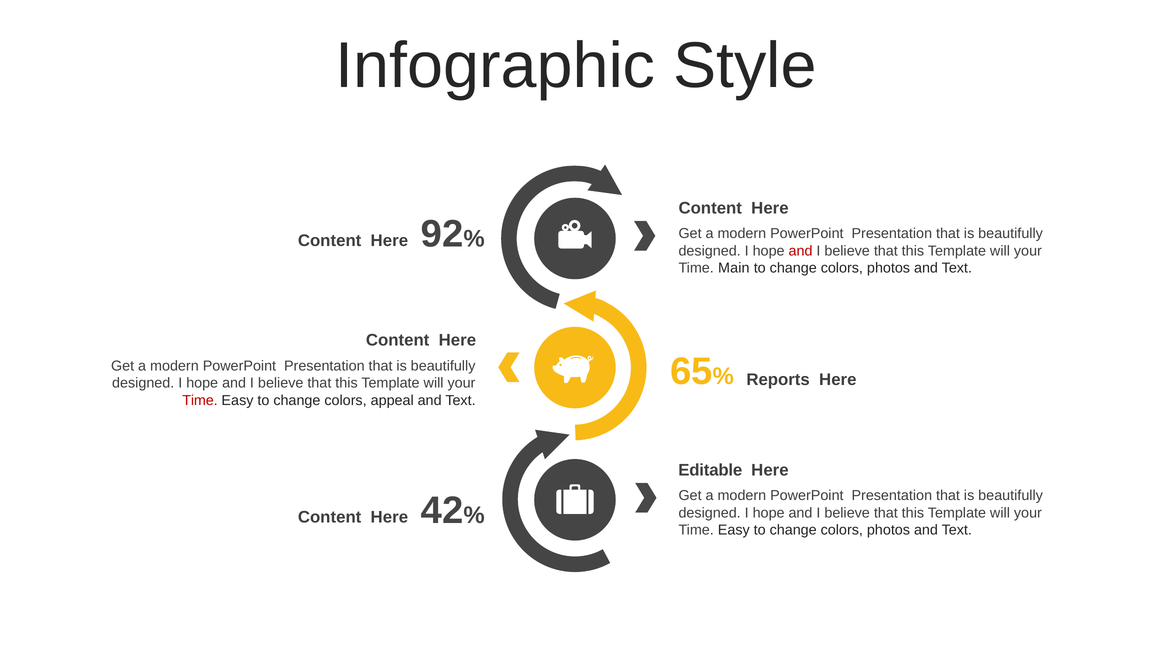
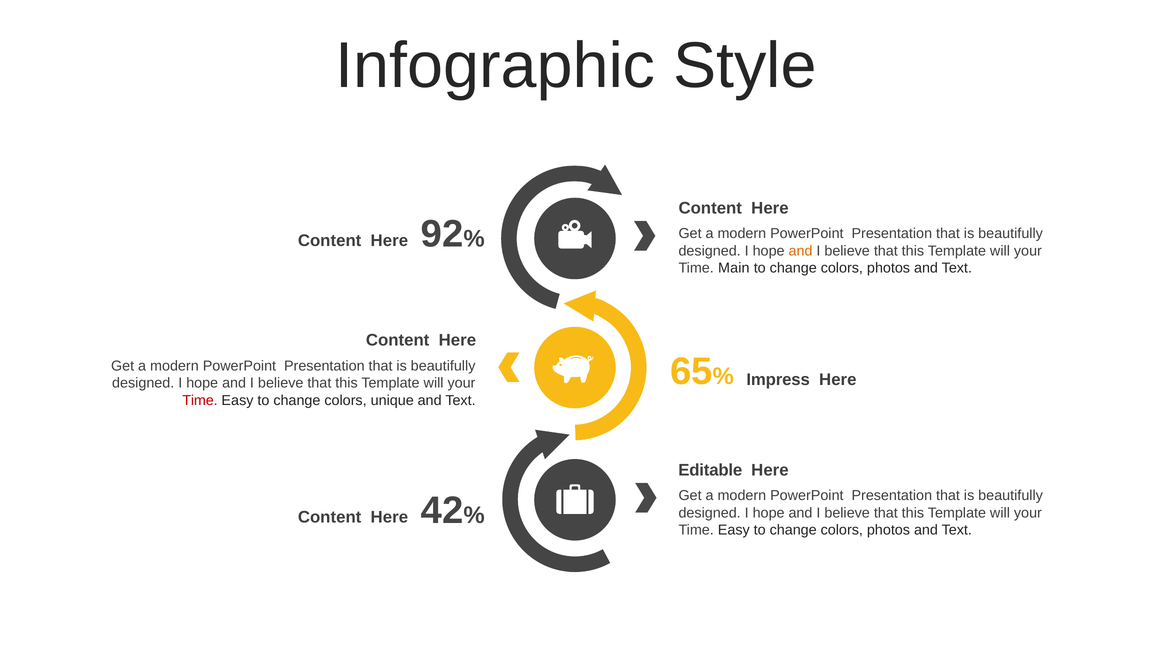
and at (801, 251) colour: red -> orange
Reports: Reports -> Impress
appeal: appeal -> unique
